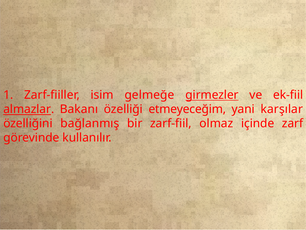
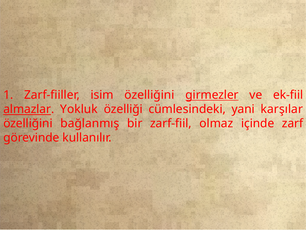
isim gelmeğe: gelmeğe -> özelliğini
Bakanı: Bakanı -> Yokluk
etmeyeceğim: etmeyeceğim -> cümlesindeki
